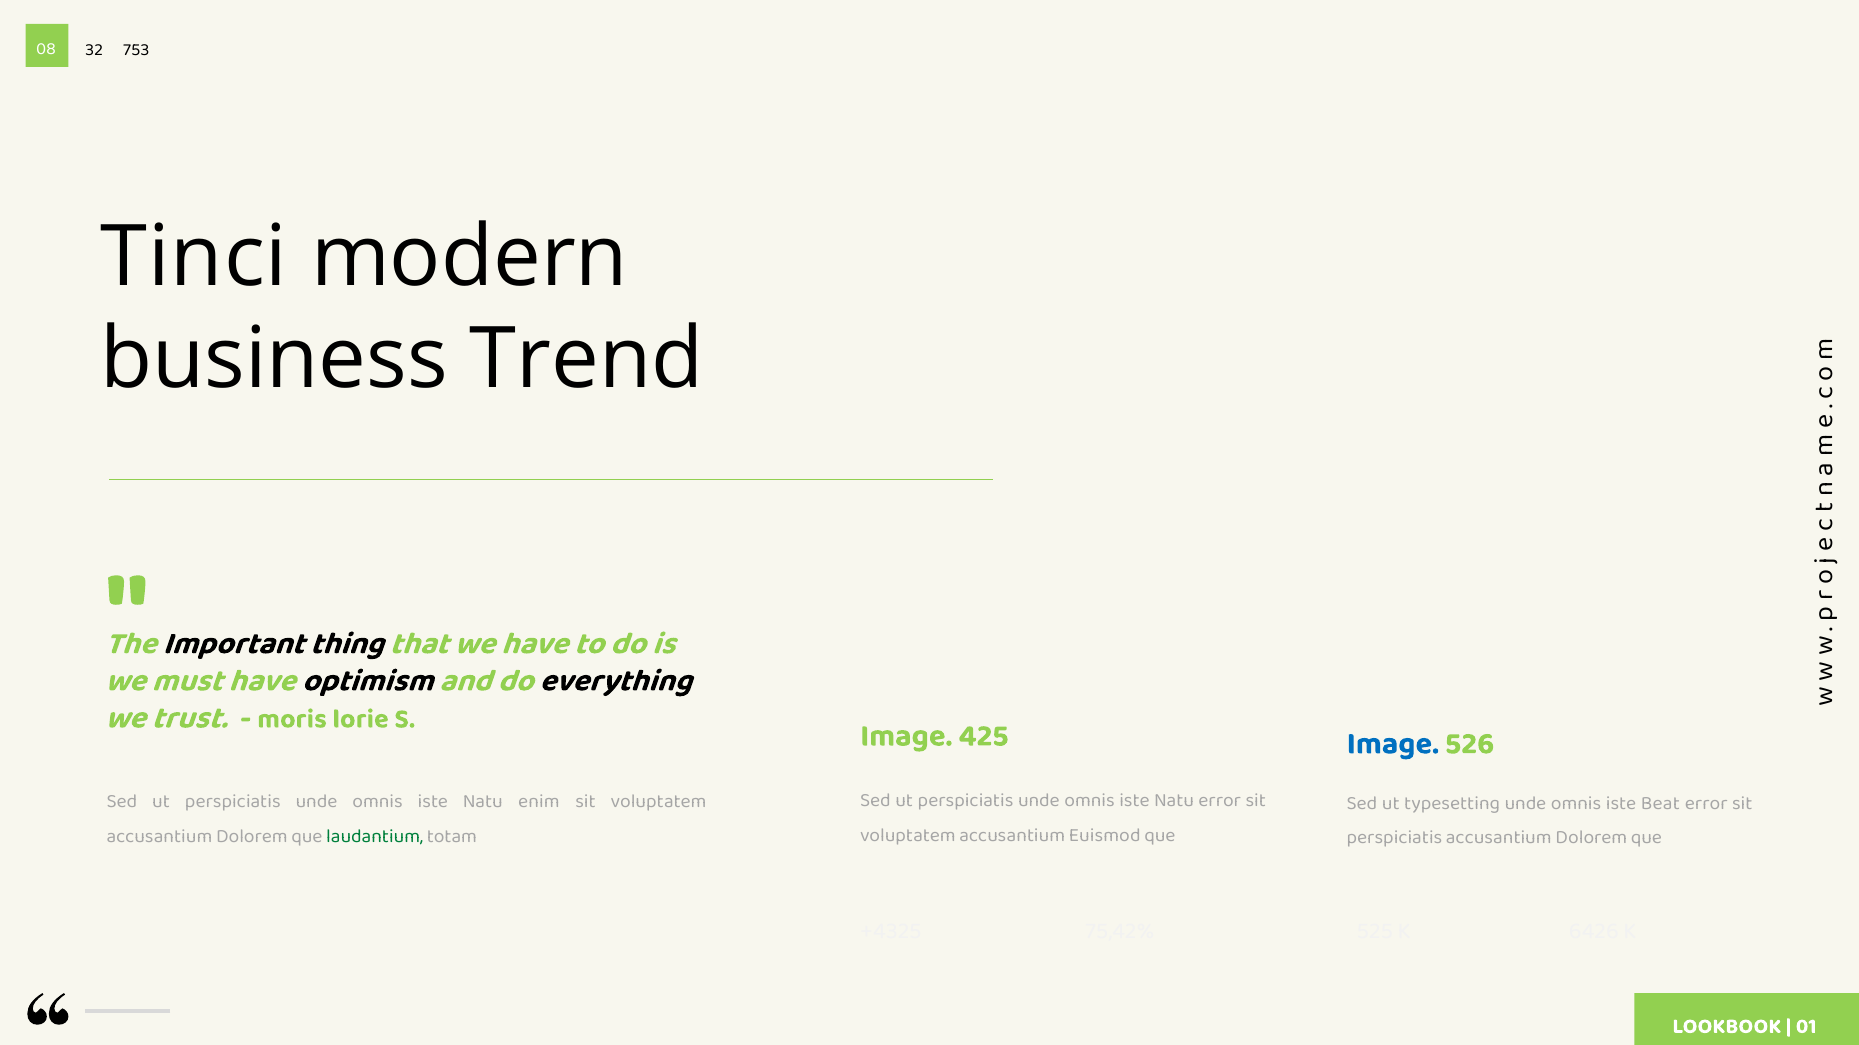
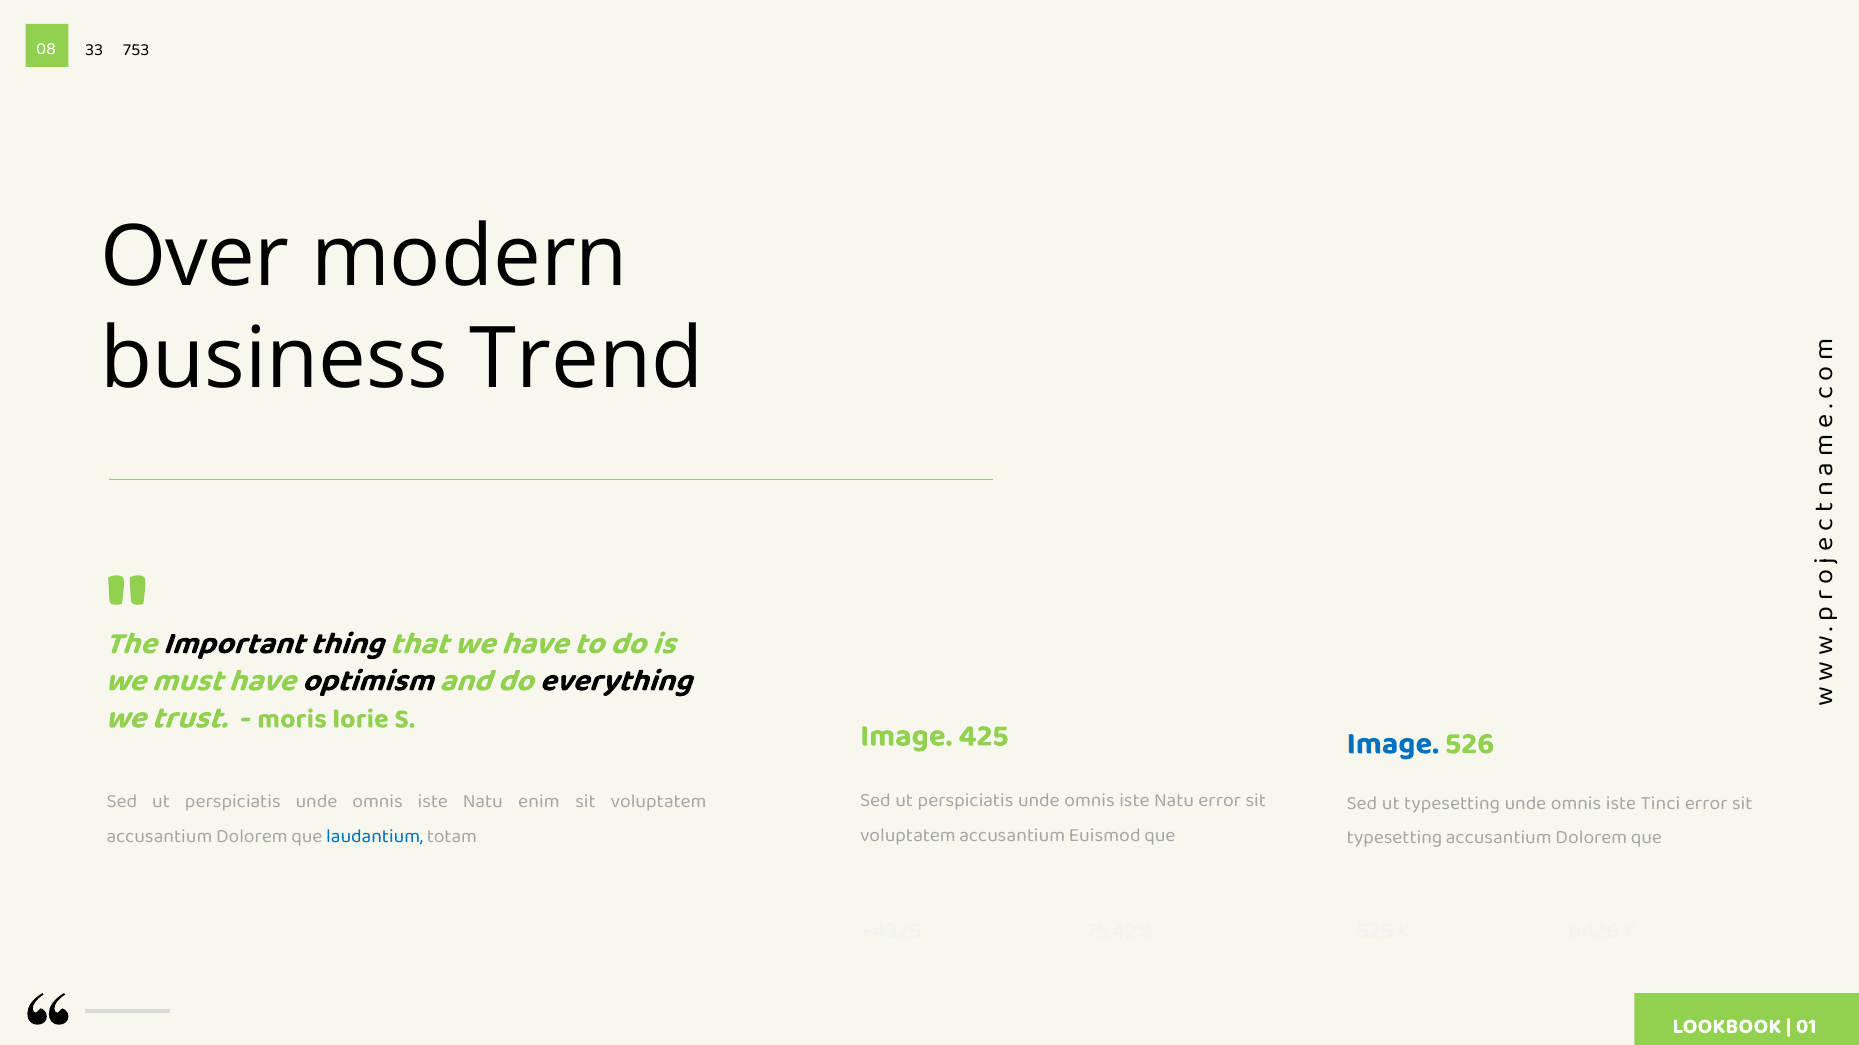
32: 32 -> 33
Tinci: Tinci -> Over
Beat: Beat -> Tinci
laudantium colour: green -> blue
perspiciatis at (1394, 838): perspiciatis -> typesetting
